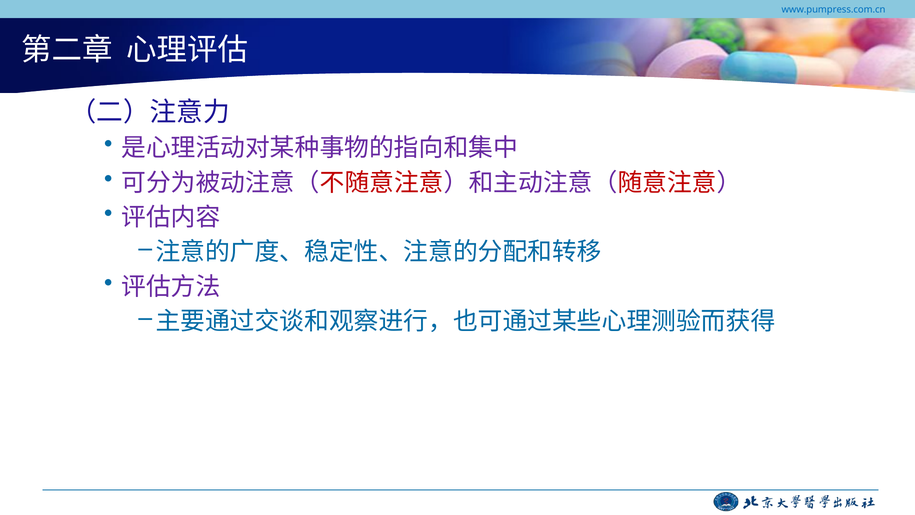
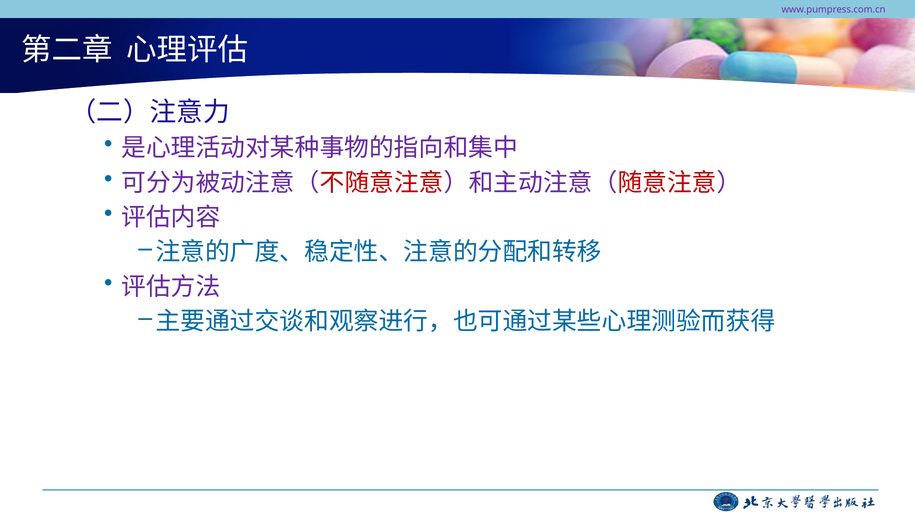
www.pumpress.com.cn colour: blue -> purple
